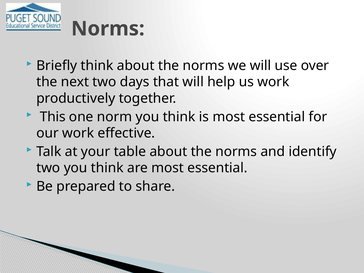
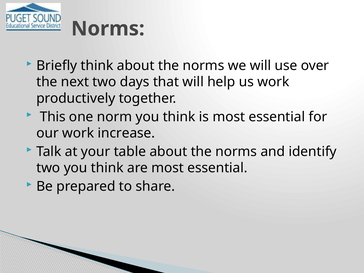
effective: effective -> increase
